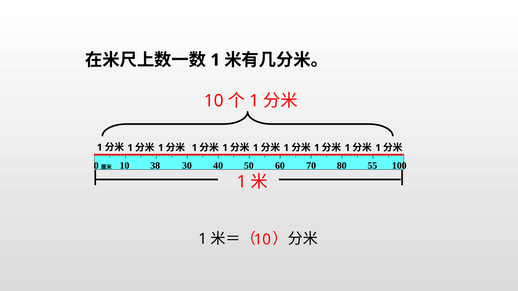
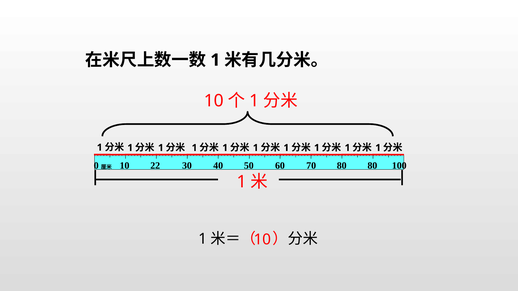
38: 38 -> 22
80 55: 55 -> 80
